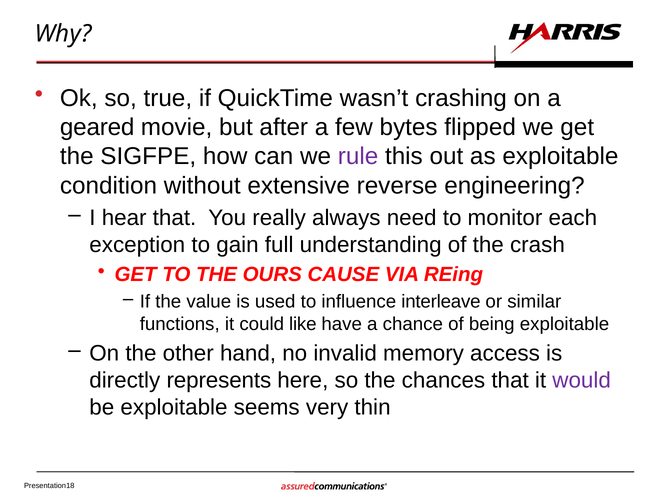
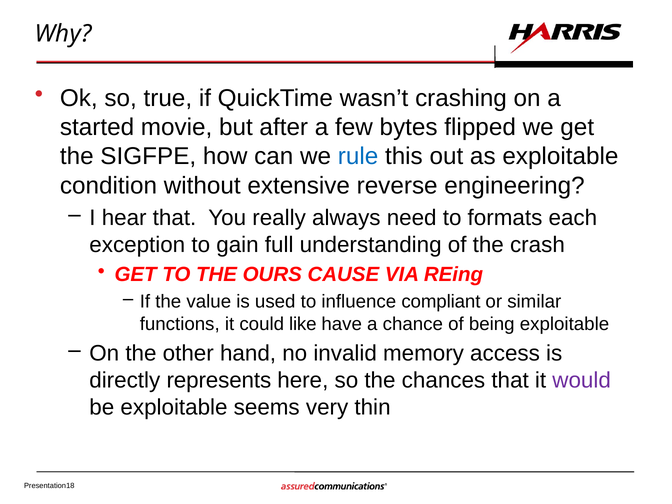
geared: geared -> started
rule colour: purple -> blue
monitor: monitor -> formats
interleave: interleave -> compliant
